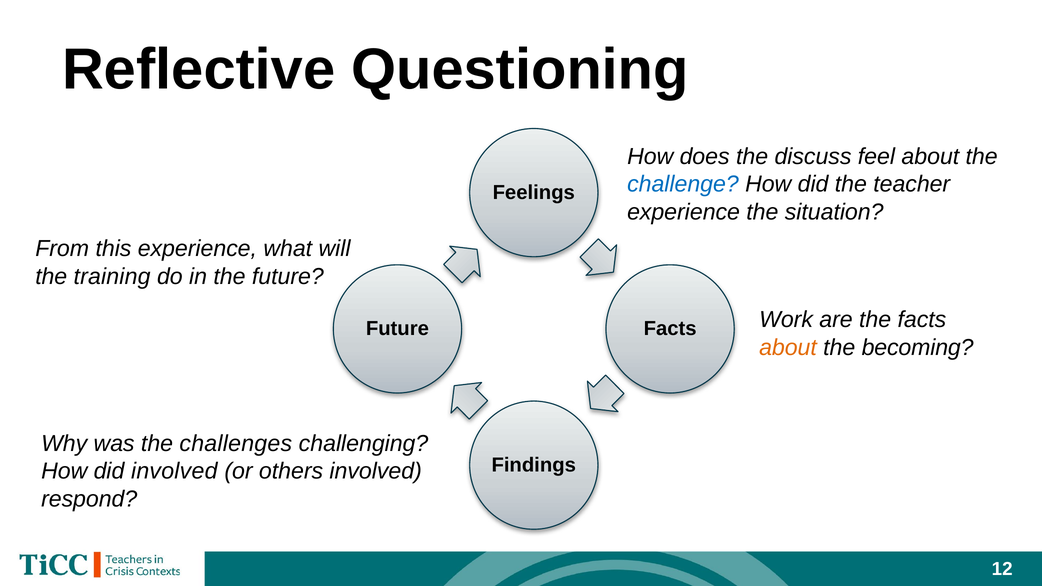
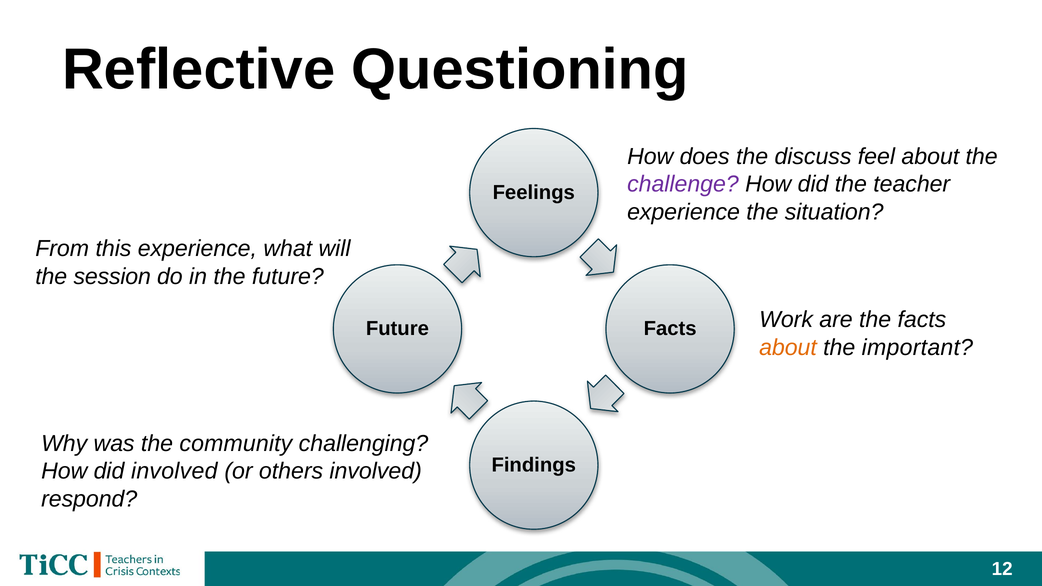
challenge colour: blue -> purple
training: training -> session
becoming: becoming -> important
challenges: challenges -> community
